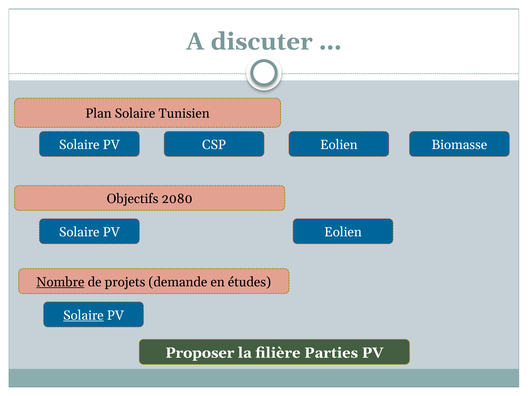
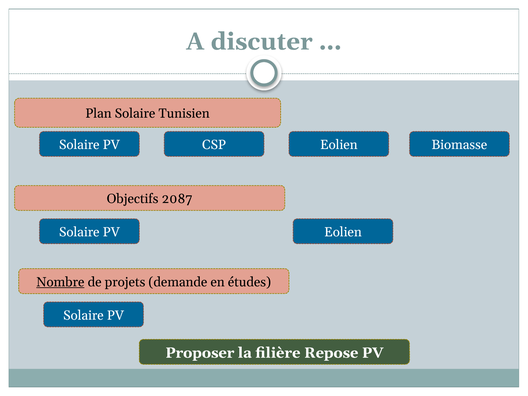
2080: 2080 -> 2087
Solaire at (83, 315) underline: present -> none
Parties: Parties -> Repose
